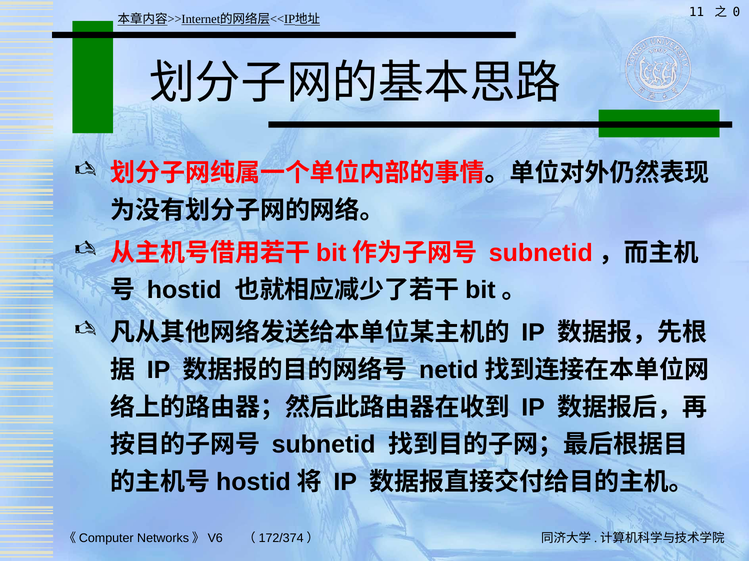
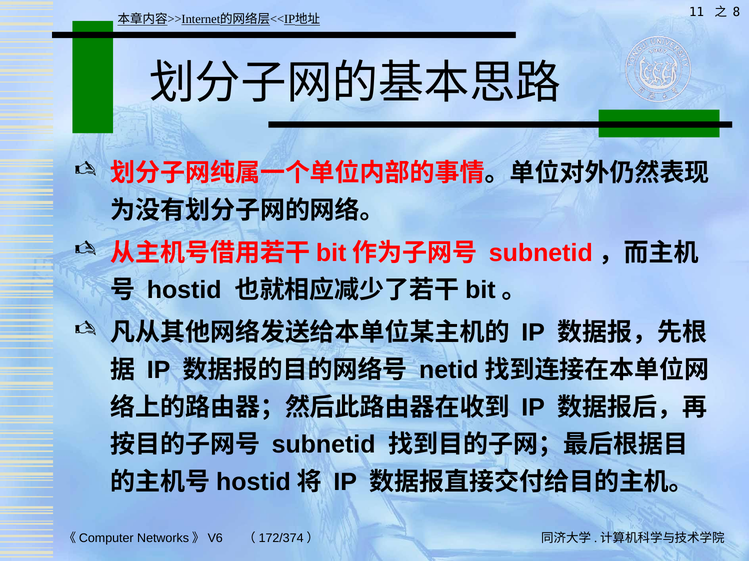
0: 0 -> 8
